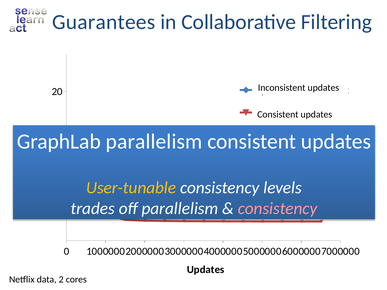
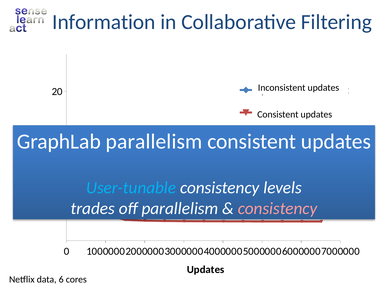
Guarantees: Guarantees -> Information
User-tunable colour: yellow -> light blue
data 2: 2 -> 6
